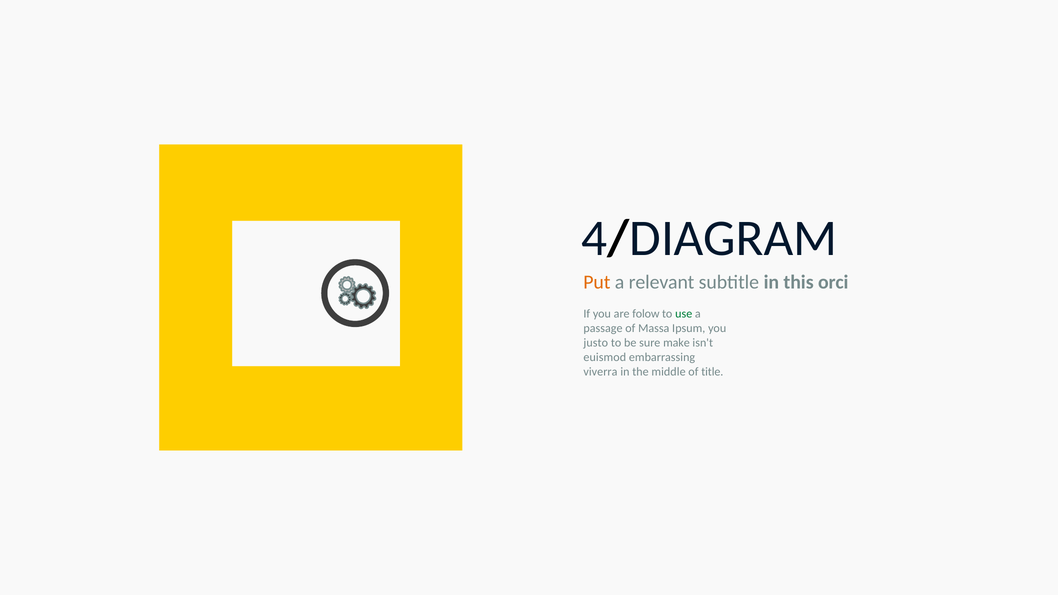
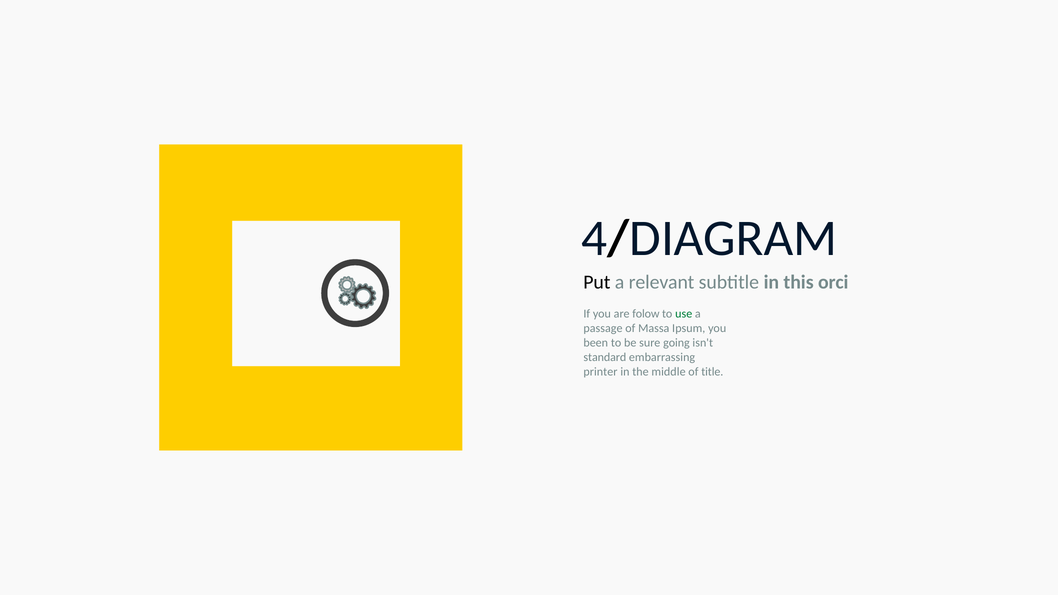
Put colour: orange -> black
justo: justo -> been
make: make -> going
euismod: euismod -> standard
viverra: viverra -> printer
